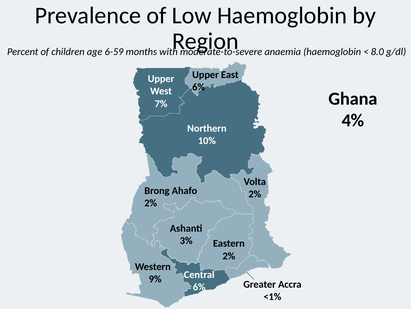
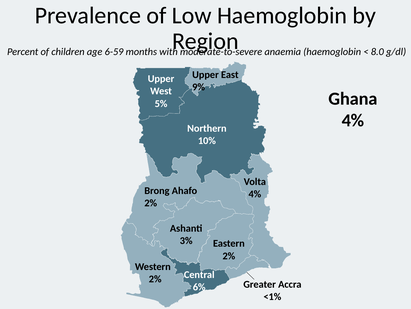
6% at (199, 87): 6% -> 9%
7%: 7% -> 5%
2% at (255, 194): 2% -> 4%
9% at (155, 279): 9% -> 2%
